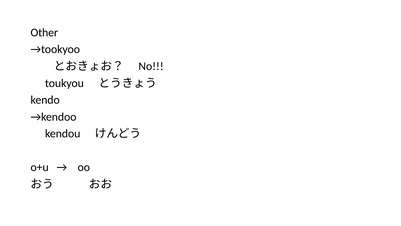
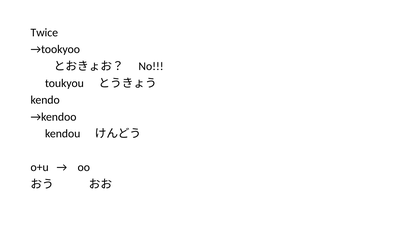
Other: Other -> Twice
